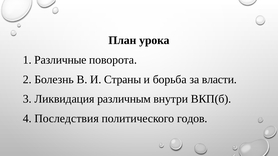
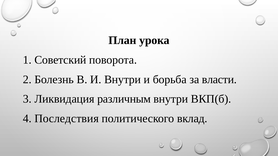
Различные: Различные -> Советский
И Страны: Страны -> Внутри
годов: годов -> вклад
